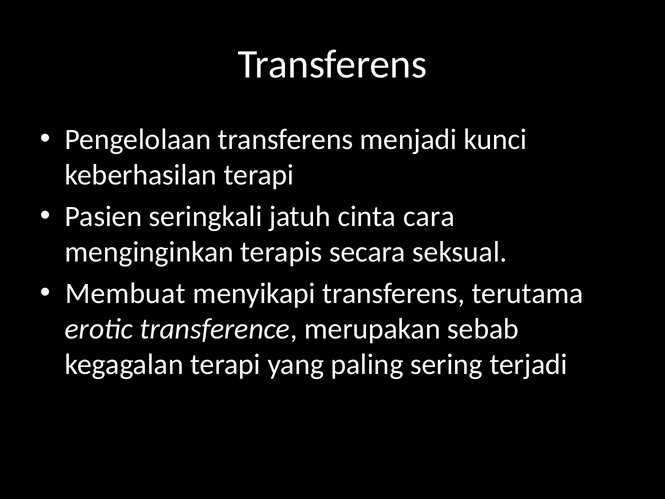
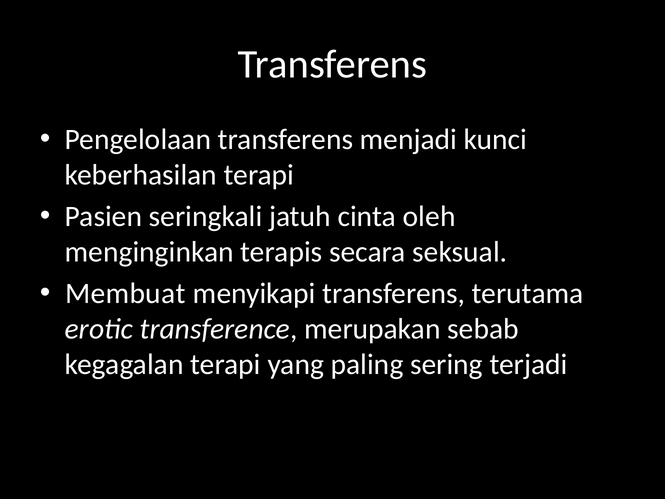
cara: cara -> oleh
